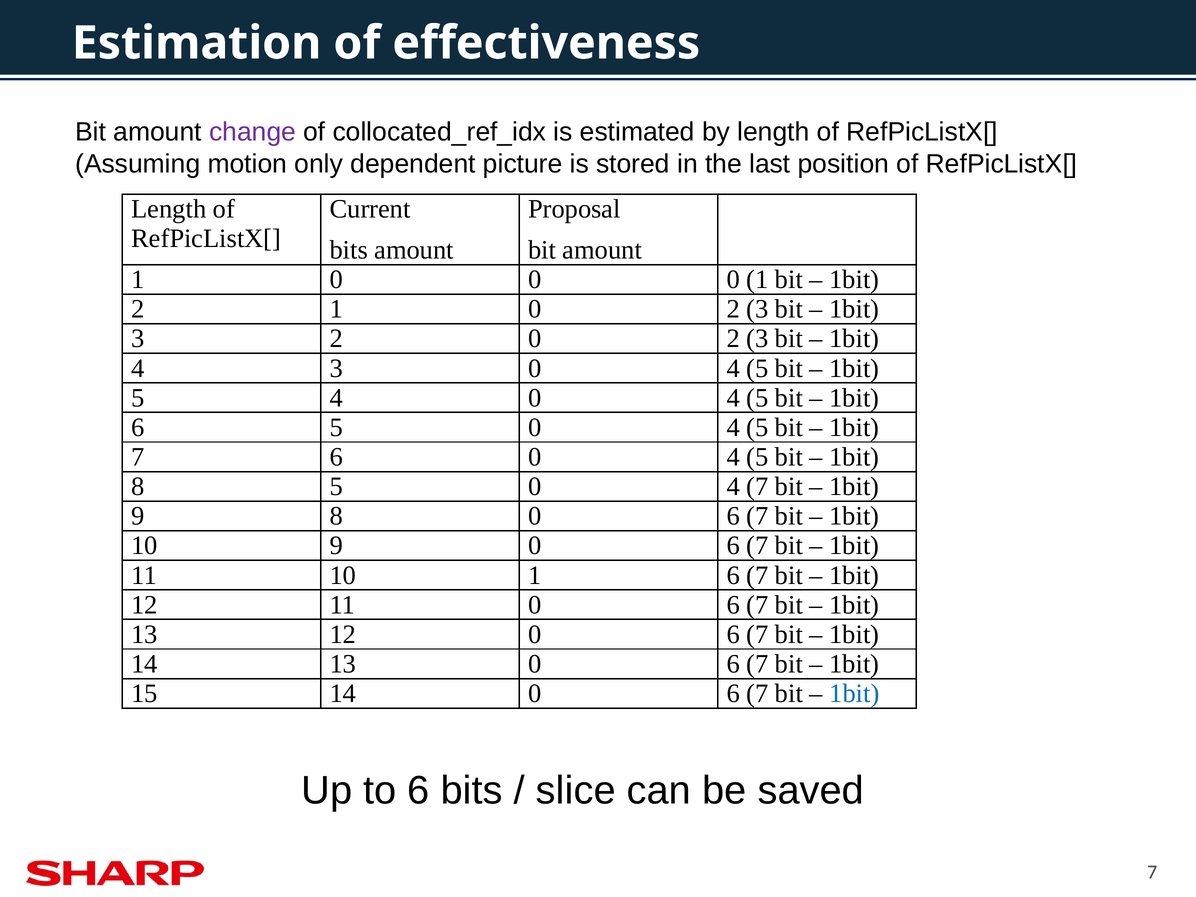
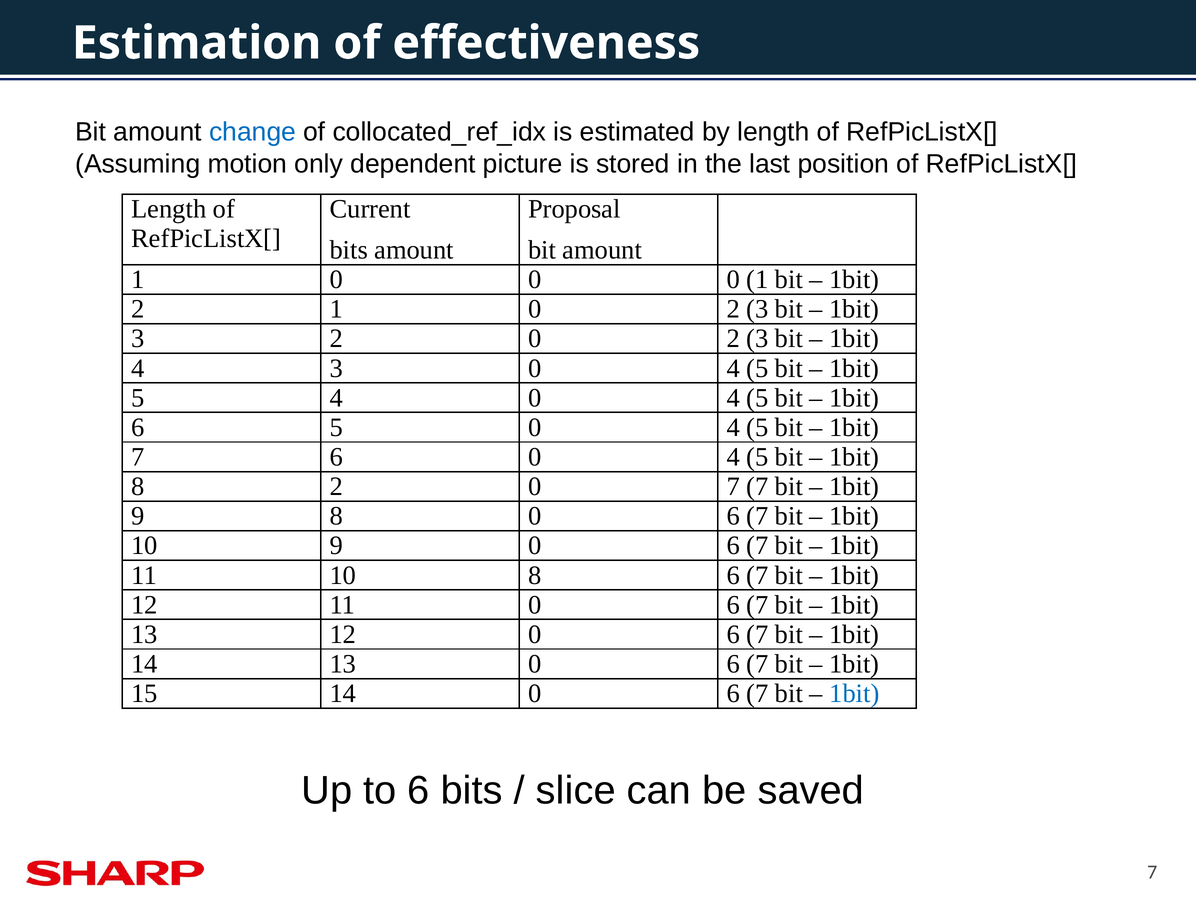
change colour: purple -> blue
8 5: 5 -> 2
4 at (733, 487): 4 -> 7
10 1: 1 -> 8
